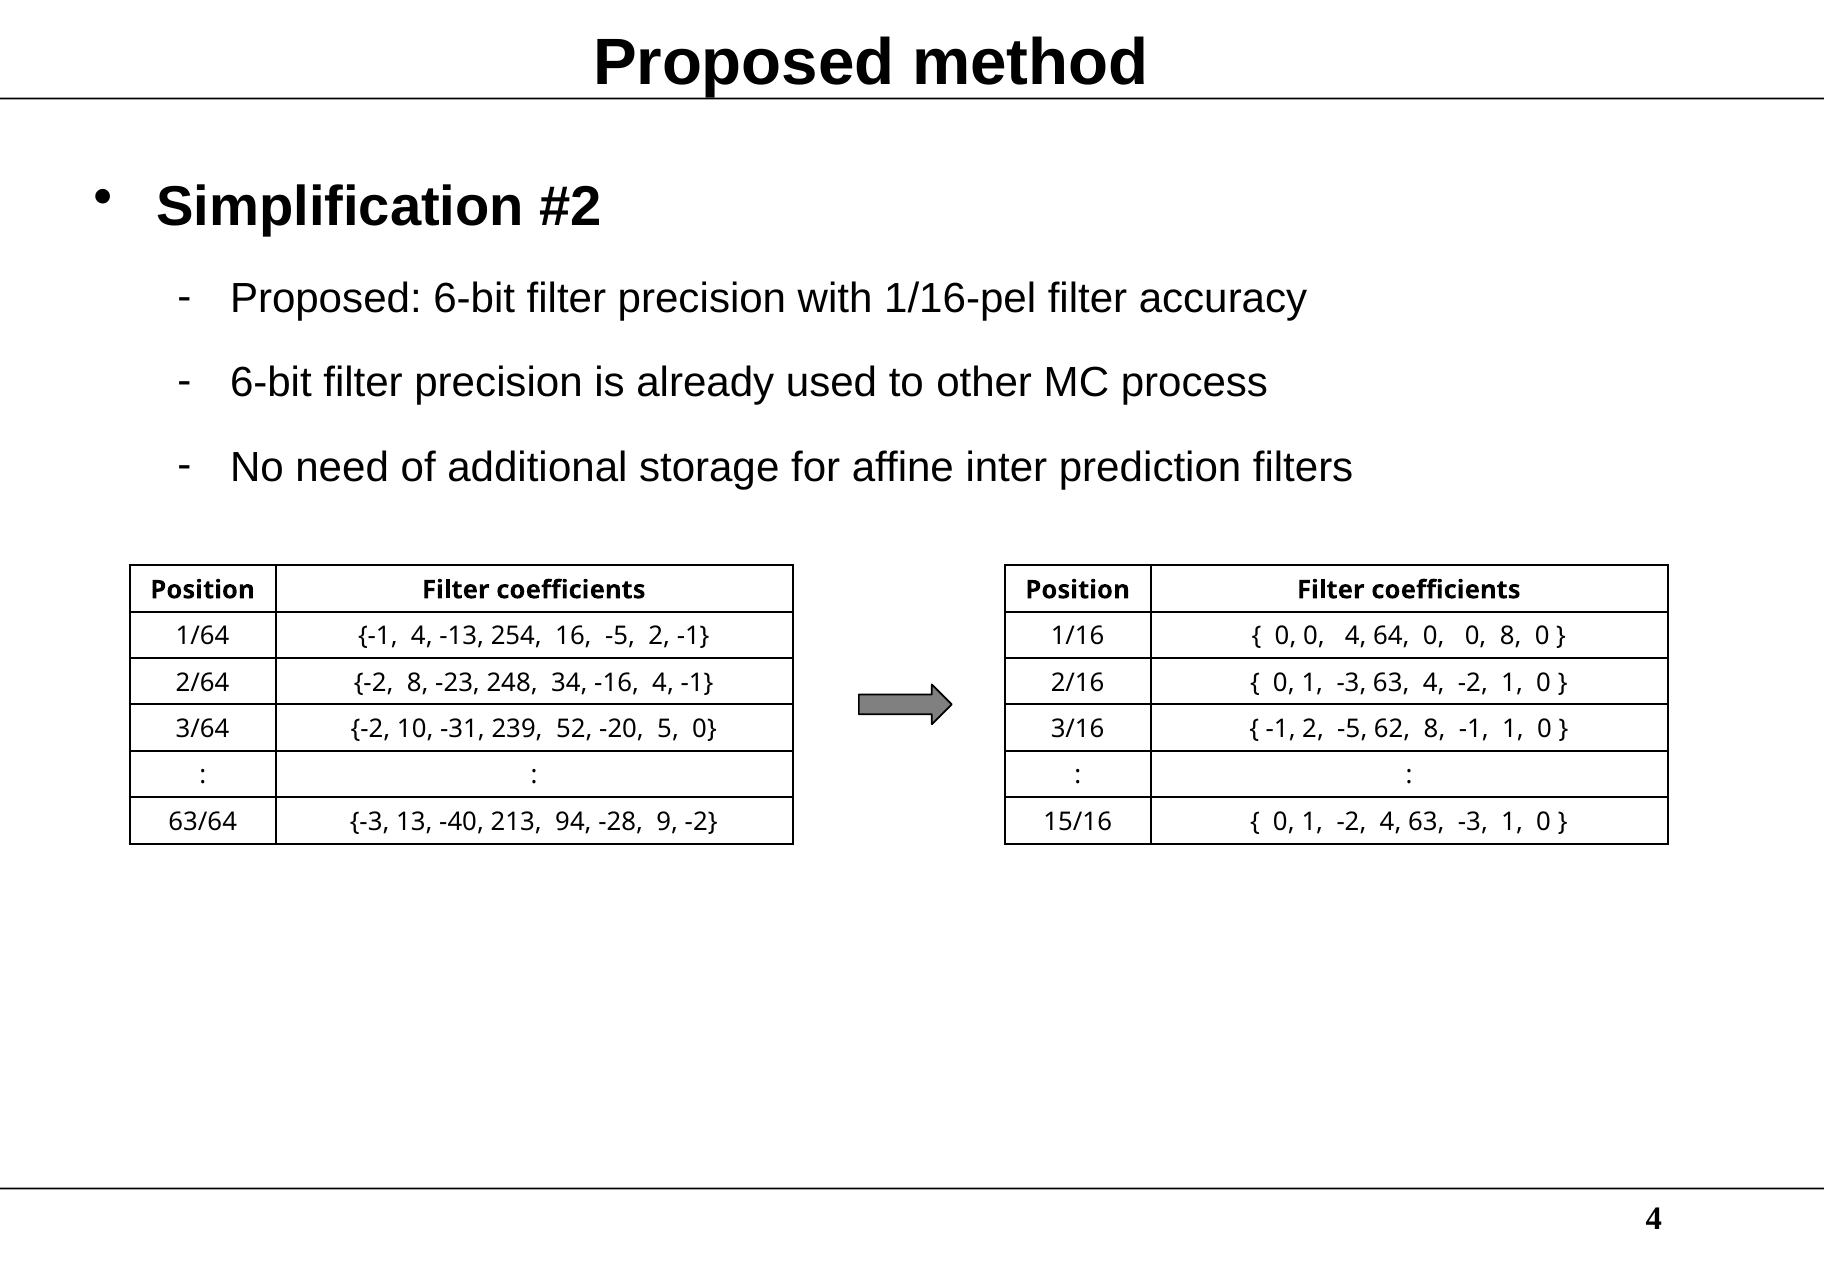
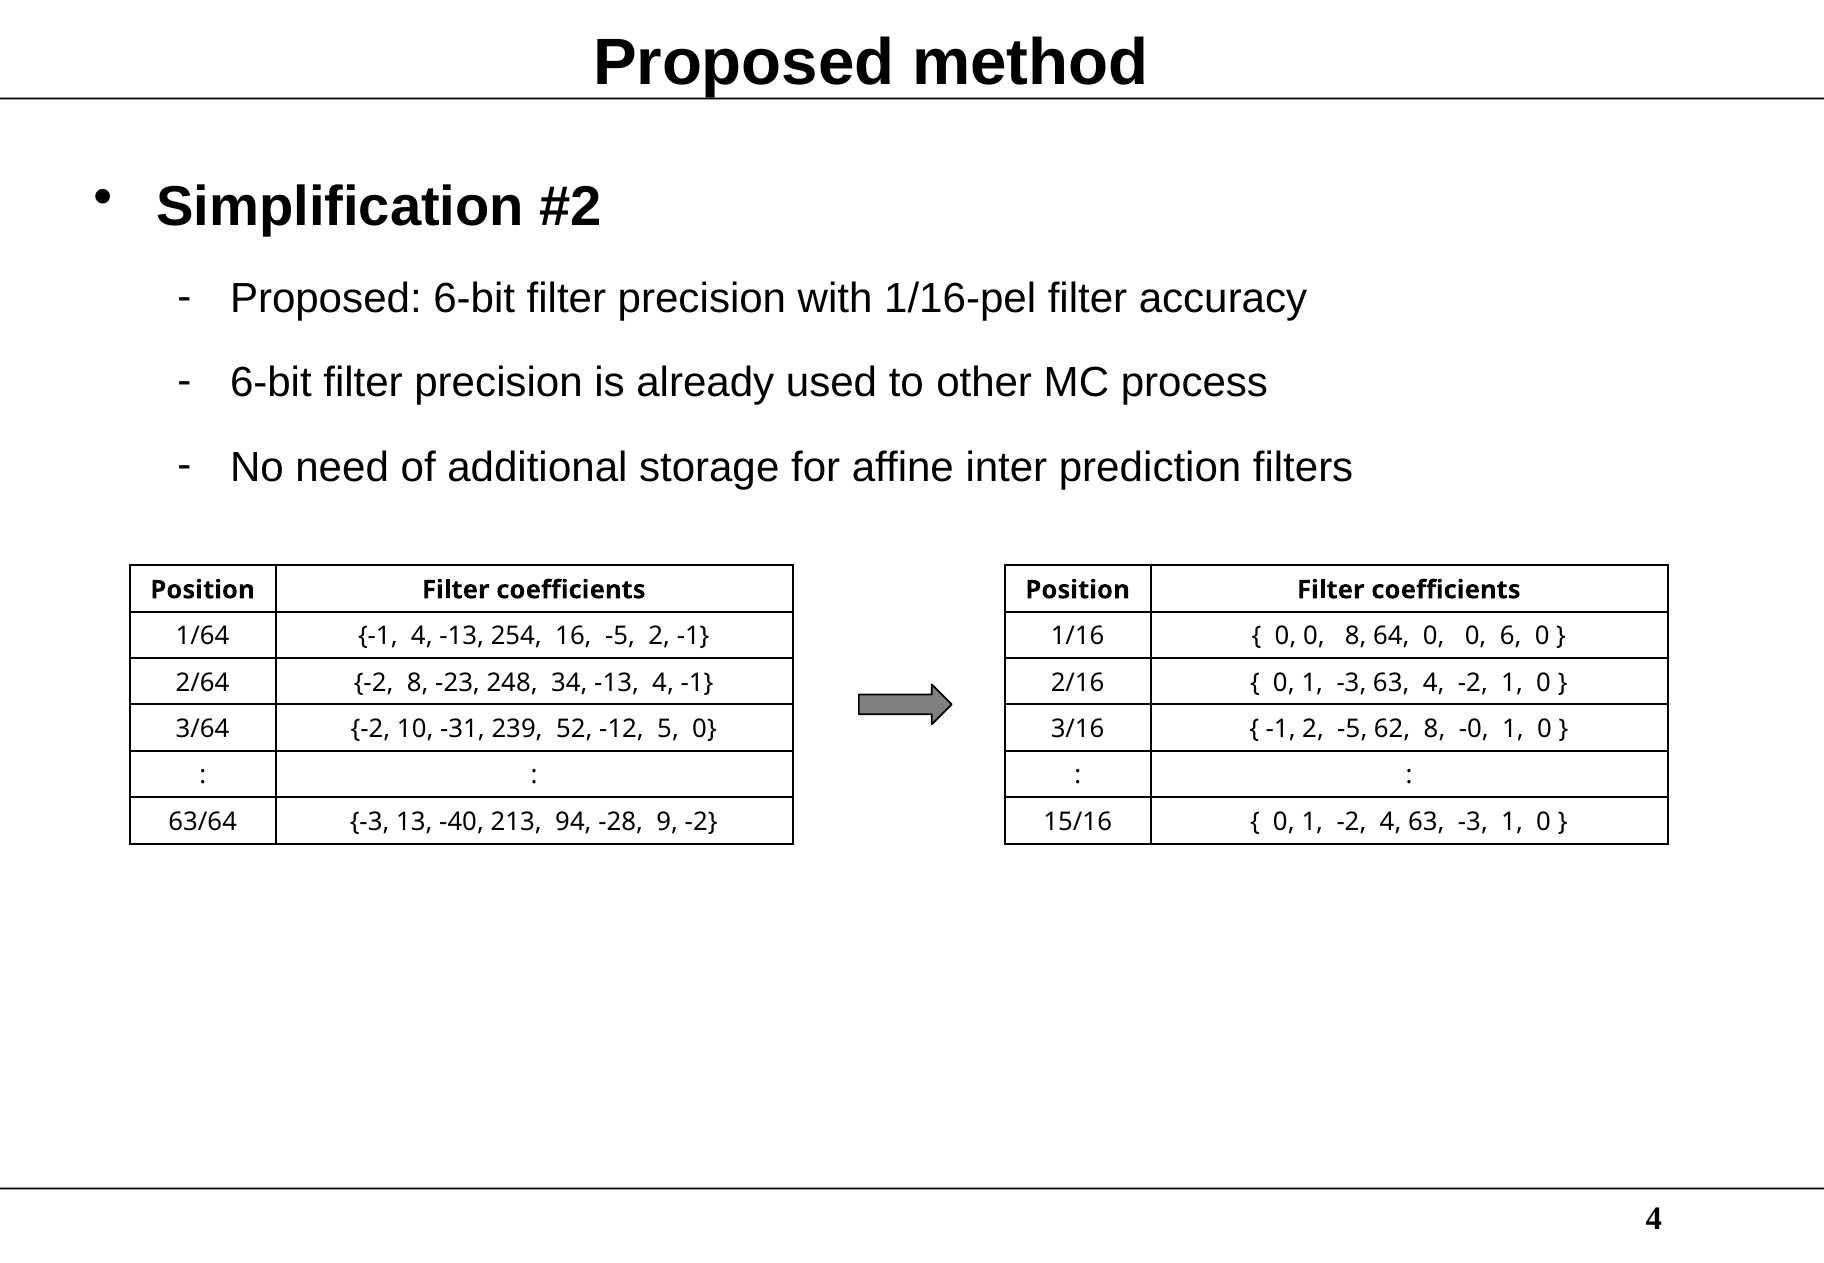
0 4: 4 -> 8
0 8: 8 -> 6
34 -16: -16 -> -13
-20: -20 -> -12
8 -1: -1 -> -0
